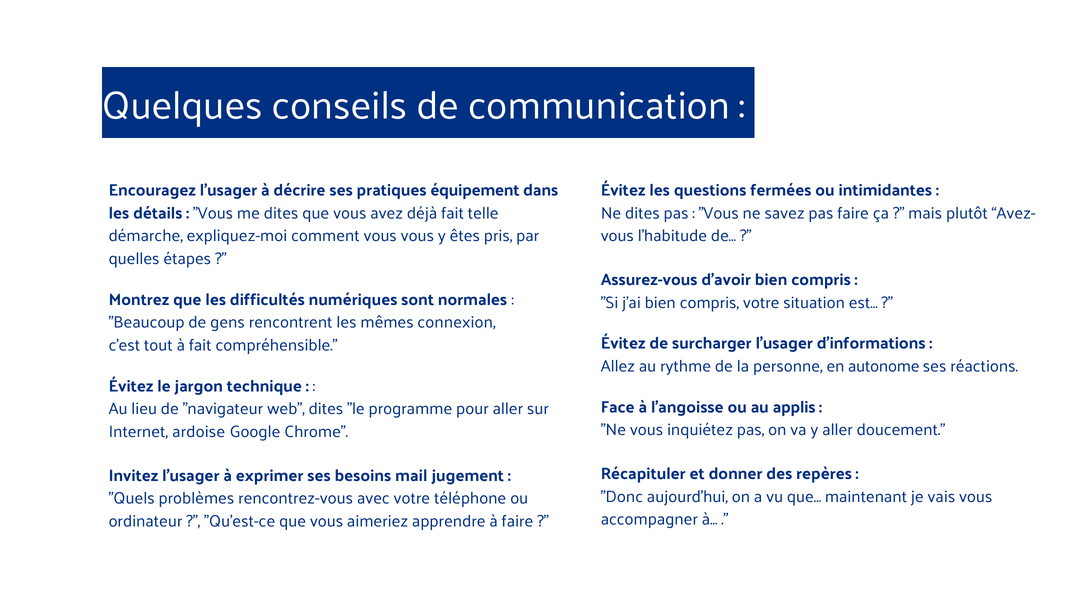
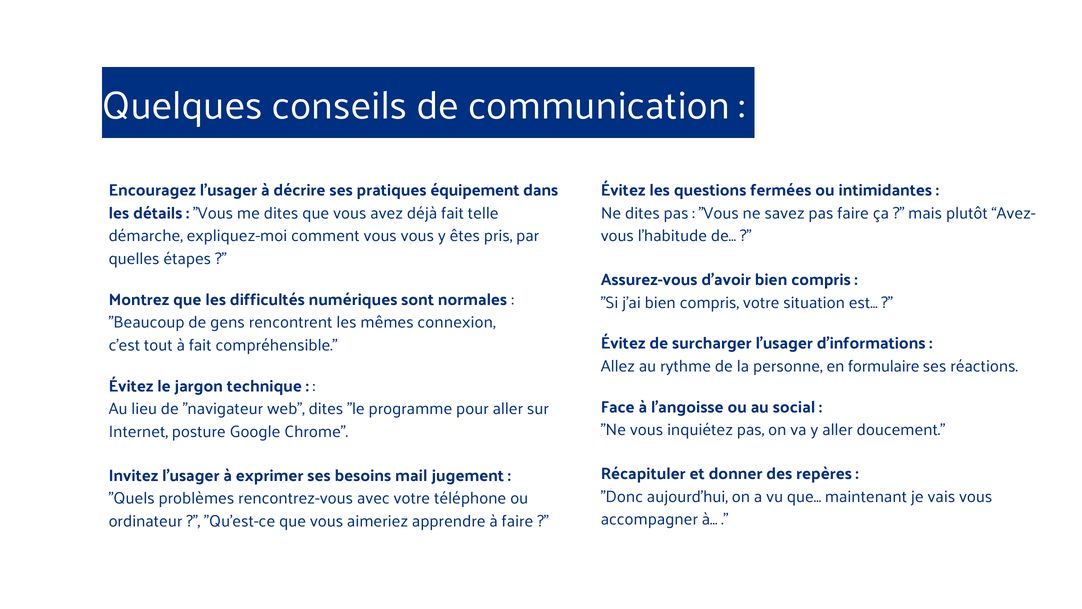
autonome: autonome -> formulaire
applis: applis -> social
ardoise: ardoise -> posture
